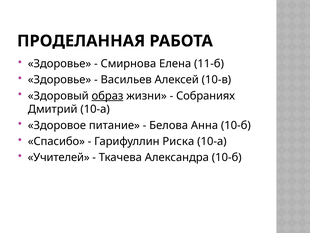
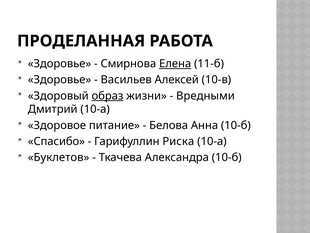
Елена underline: none -> present
Собраниях: Собраниях -> Вредными
Учителей: Учителей -> Буклетов
